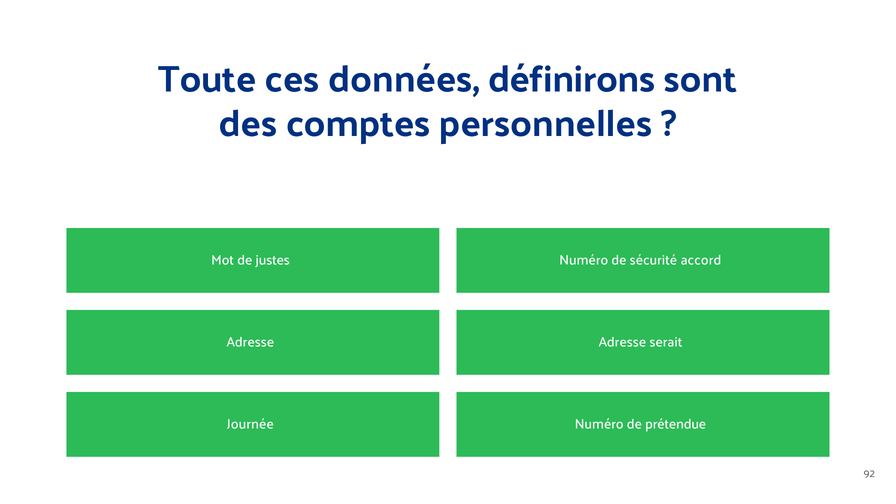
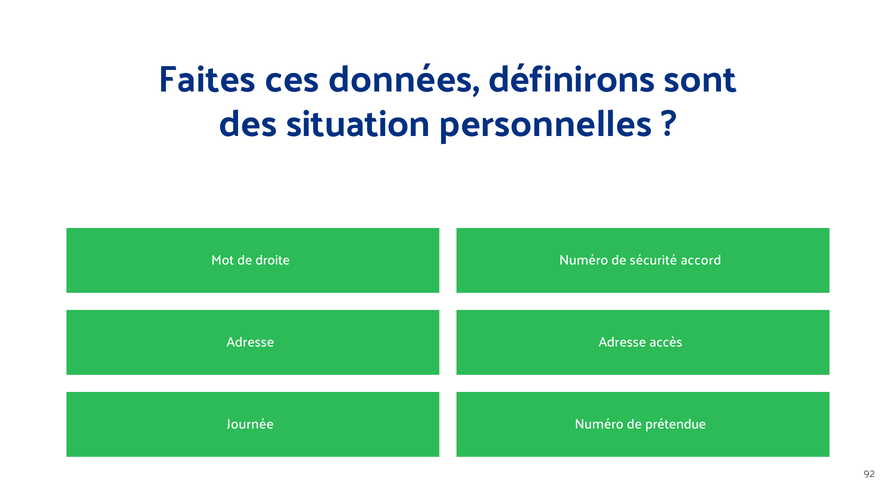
Toute: Toute -> Faites
comptes: comptes -> situation
justes: justes -> droite
serait: serait -> accès
